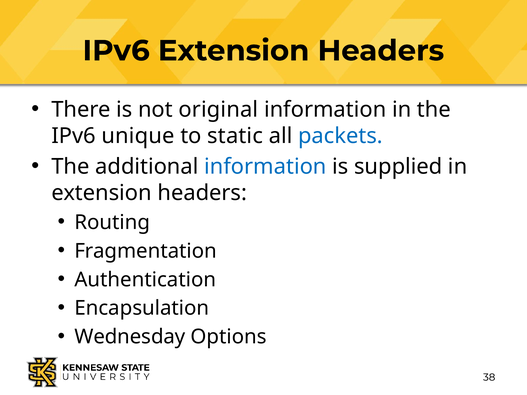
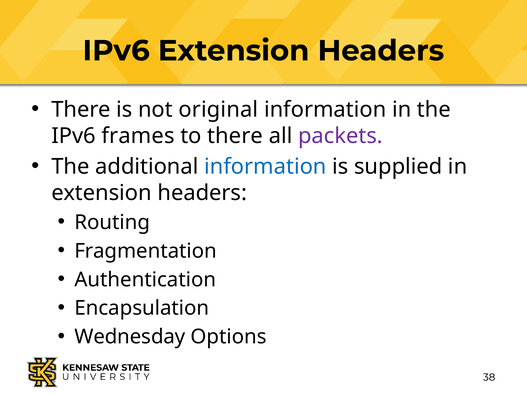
unique: unique -> frames
to static: static -> there
packets colour: blue -> purple
